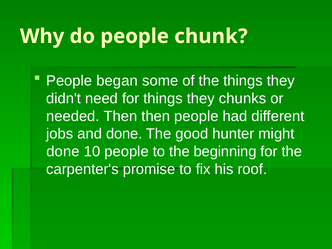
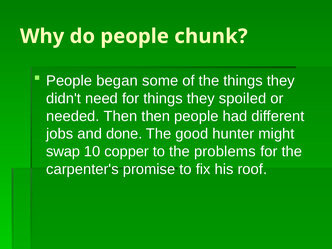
chunks: chunks -> spoiled
done at (63, 152): done -> swap
10 people: people -> copper
beginning: beginning -> problems
